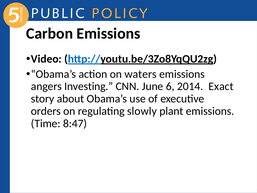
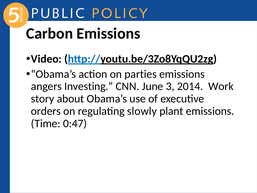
waters: waters -> parties
6: 6 -> 3
Exact: Exact -> Work
8:47: 8:47 -> 0:47
